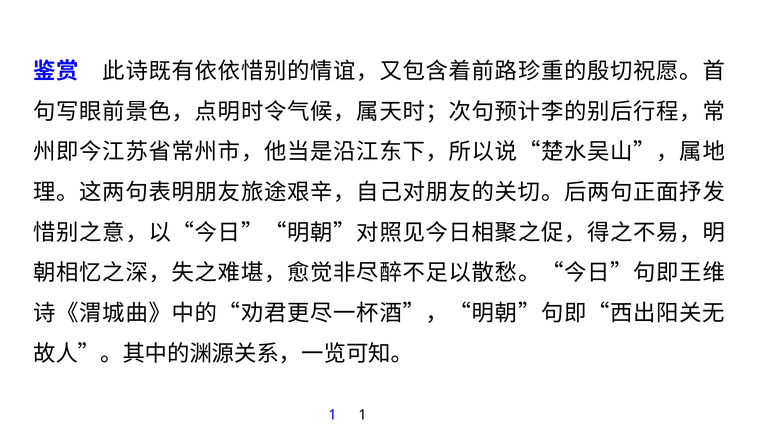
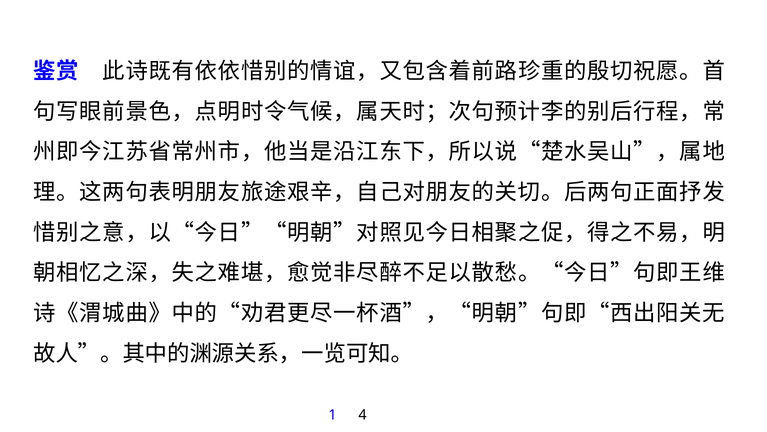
1 1: 1 -> 4
